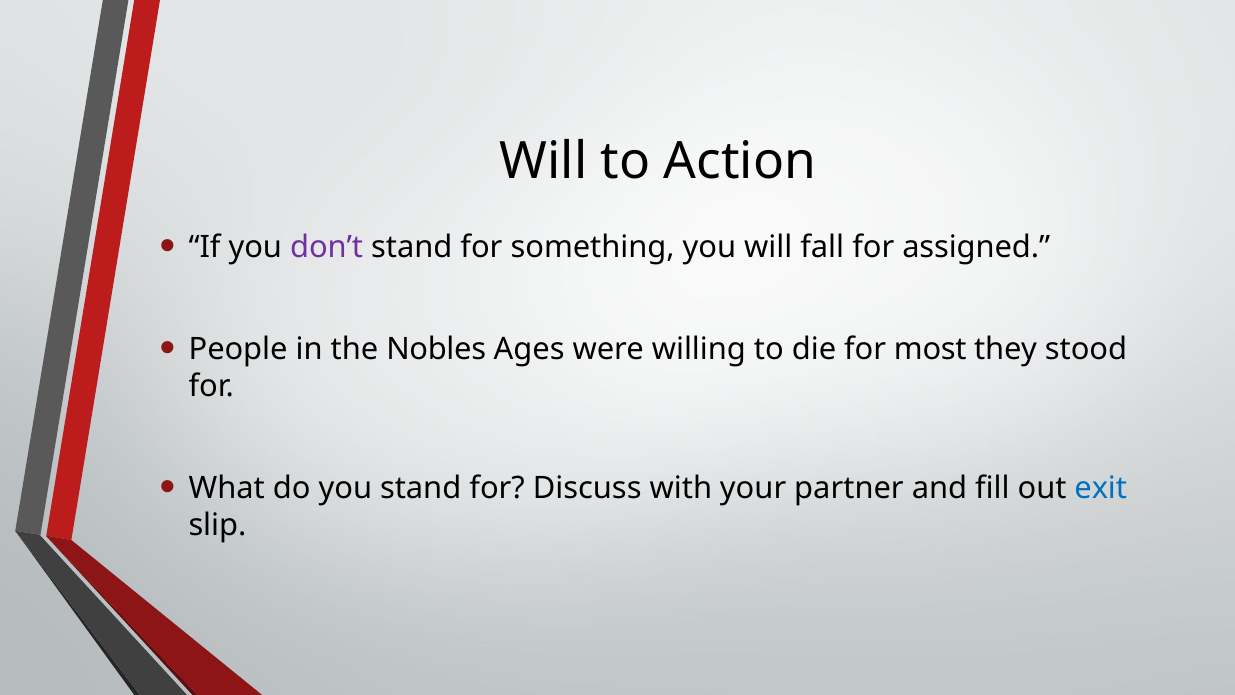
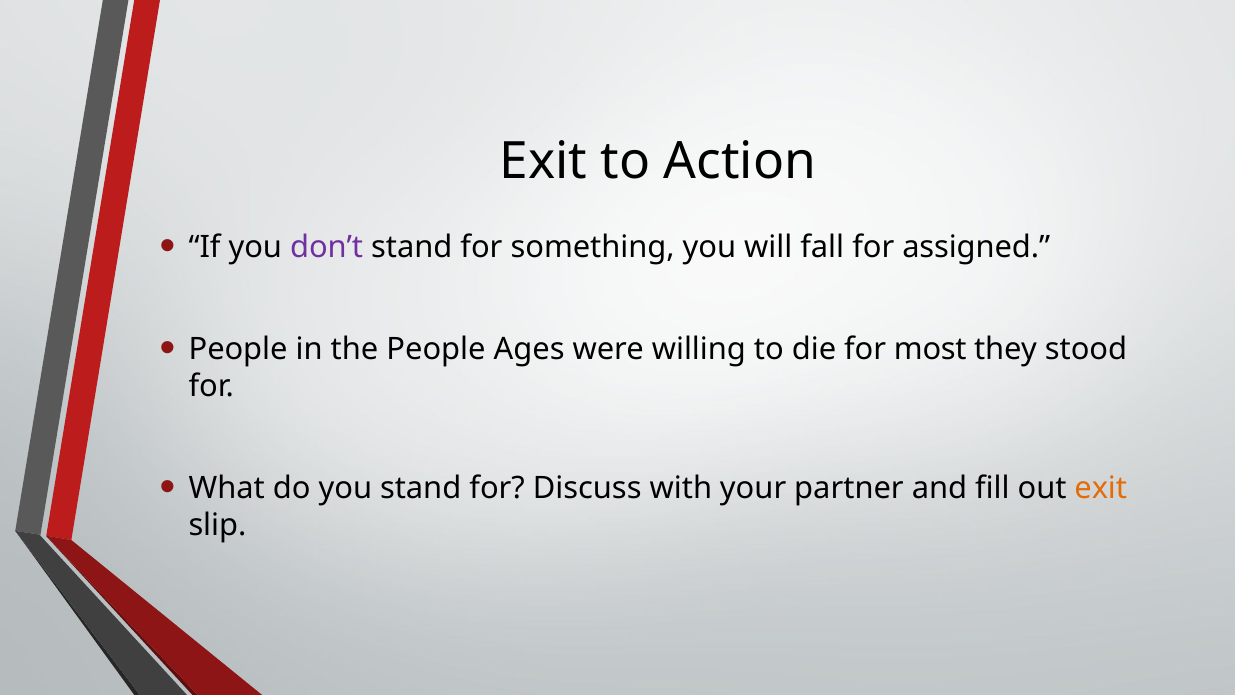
Will at (544, 162): Will -> Exit
the Nobles: Nobles -> People
exit at (1101, 488) colour: blue -> orange
